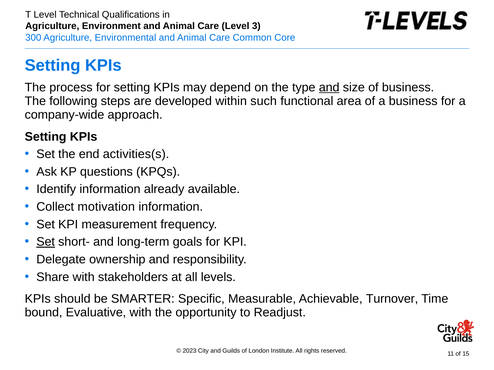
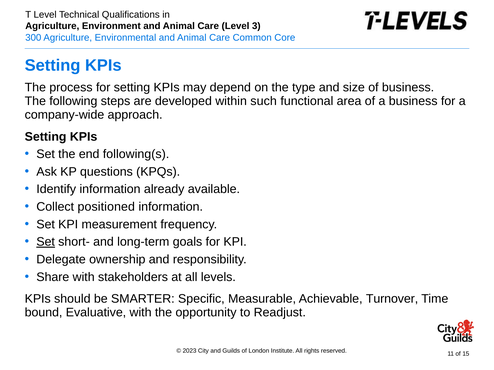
and at (329, 87) underline: present -> none
activities(s: activities(s -> following(s
motivation: motivation -> positioned
